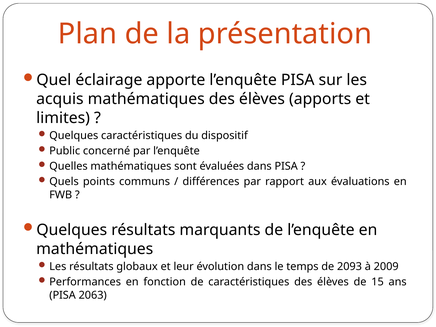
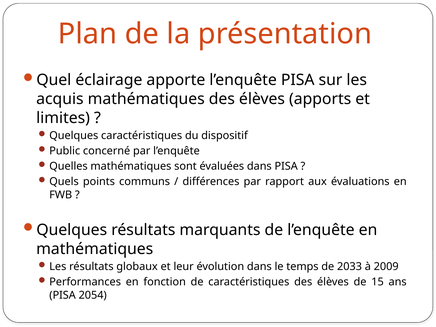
2093: 2093 -> 2033
2063: 2063 -> 2054
